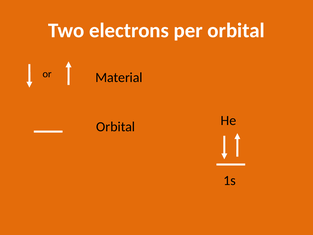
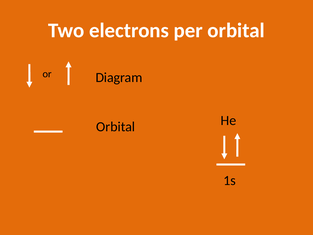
Material: Material -> Diagram
